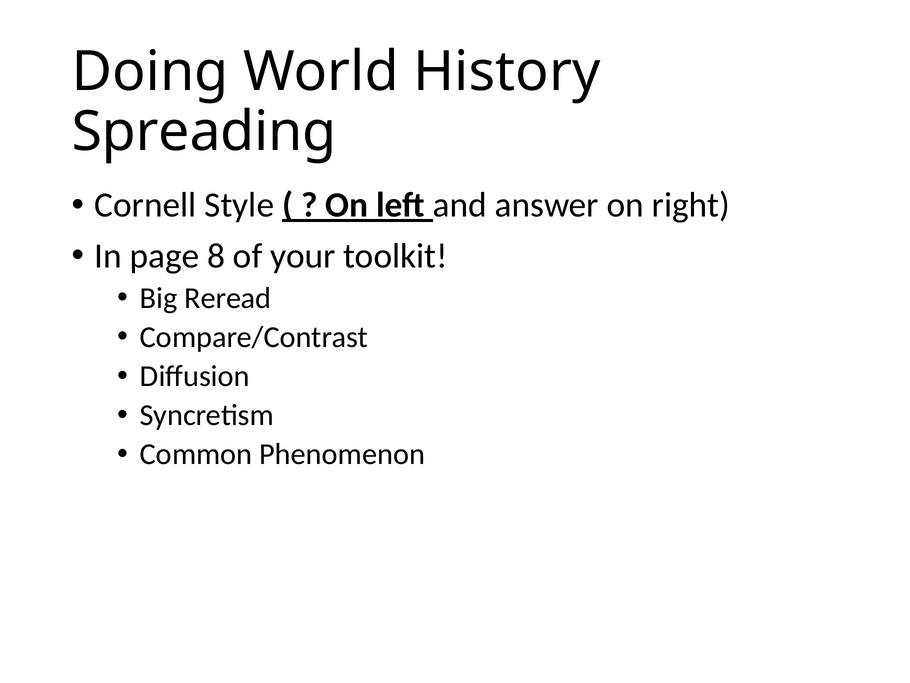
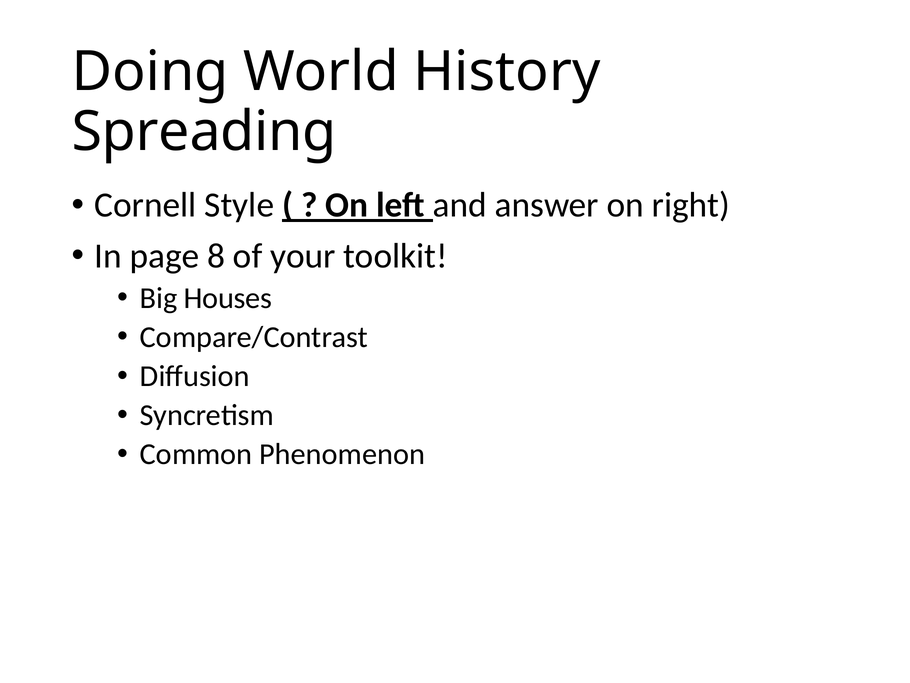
Reread: Reread -> Houses
